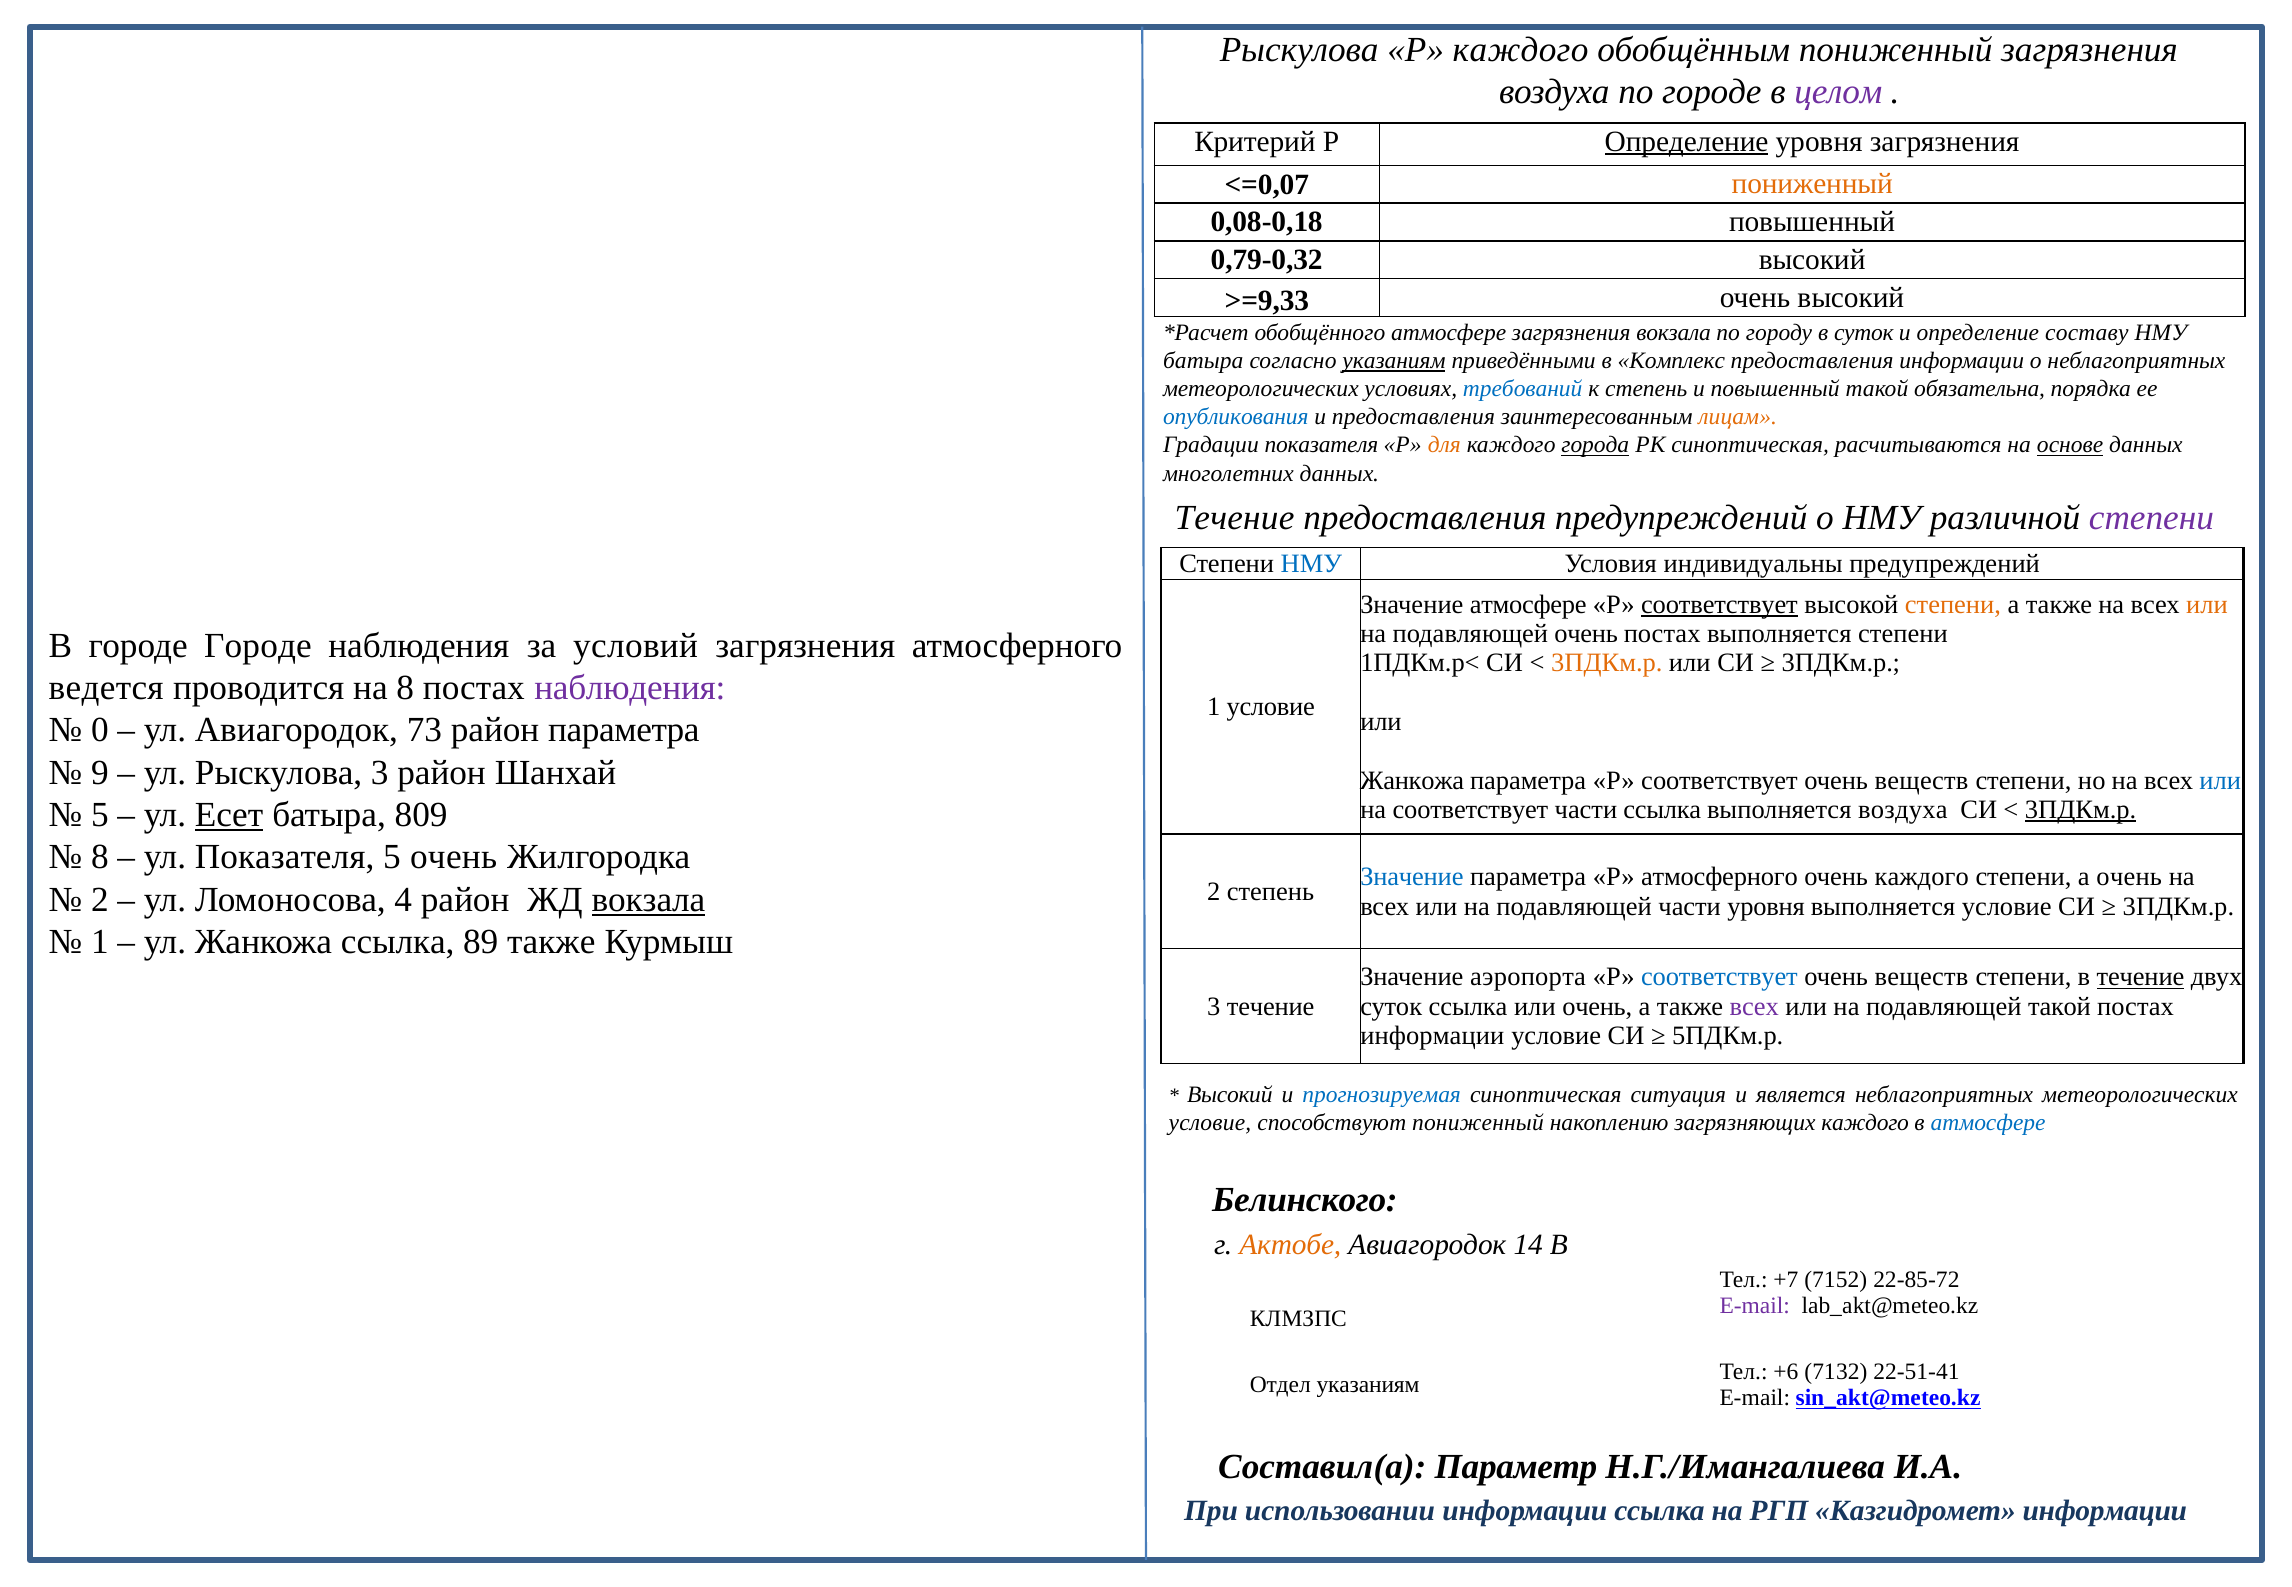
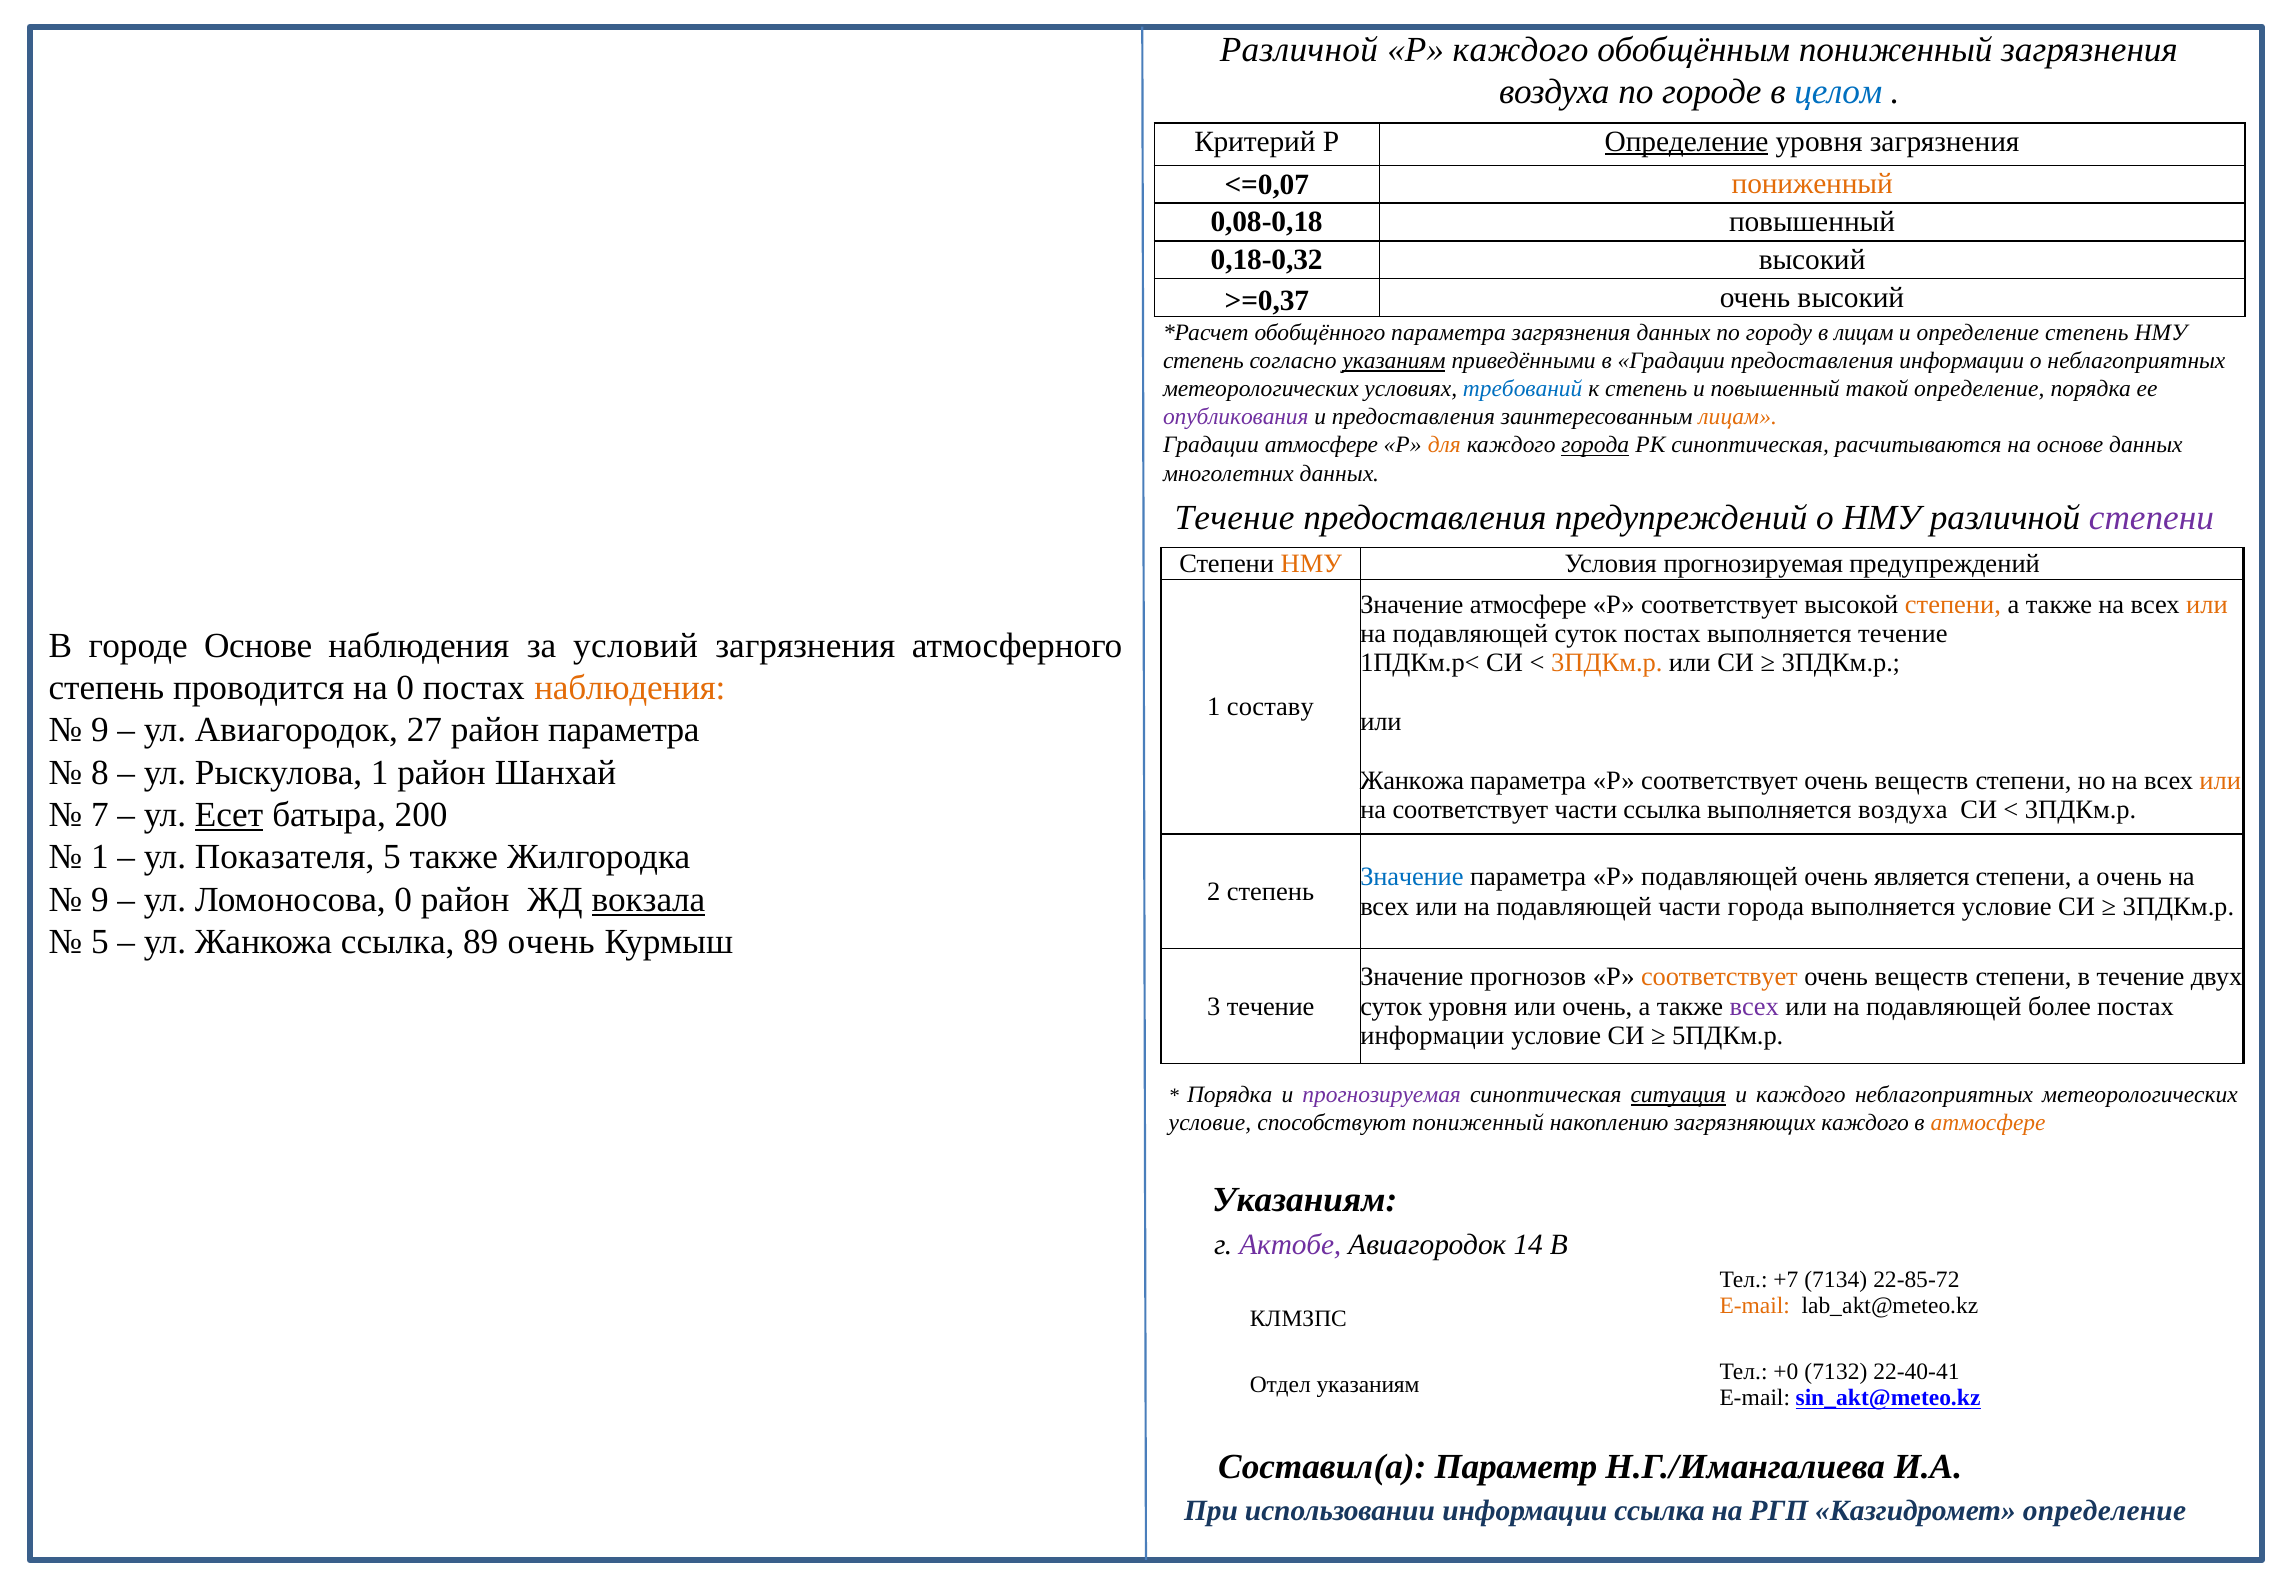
Рыскулова at (1299, 49): Рыскулова -> Различной
целом colour: purple -> blue
0,79-0,32: 0,79-0,32 -> 0,18-0,32
>=9,33: >=9,33 -> >=0,37
обобщённого атмосфере: атмосфере -> параметра
загрязнения вокзала: вокзала -> данных
в суток: суток -> лицам
определение составу: составу -> степень
батыра at (1203, 361): батыра -> степень
в Комплекс: Комплекс -> Градации
такой обязательна: обязательна -> определение
опубликования colour: blue -> purple
Градации показателя: показателя -> атмосфере
основе at (2070, 445) underline: present -> none
НМУ at (1311, 564) colour: blue -> orange
Условия индивидуальны: индивидуальны -> прогнозируемая
соответствует at (1719, 604) underline: present -> none
подавляющей очень: очень -> суток
выполняется степени: степени -> течение
городе Городе: Городе -> Основе
ведется at (106, 688): ведется -> степень
на 8: 8 -> 0
наблюдения at (630, 688) colour: purple -> orange
1 условие: условие -> составу
0 at (100, 730): 0 -> 9
73: 73 -> 27
9: 9 -> 8
Рыскулова 3: 3 -> 1
или at (2220, 780) colour: blue -> orange
3ПДКм.р at (2081, 810) underline: present -> none
5 at (100, 815): 5 -> 7
809: 809 -> 200
8 at (100, 857): 8 -> 1
5 очень: очень -> также
Р атмосферного: атмосферного -> подавляющей
очень каждого: каждого -> является
2 at (100, 899): 2 -> 9
Ломоносова 4: 4 -> 0
части уровня: уровня -> города
1 at (100, 942): 1 -> 5
89 также: также -> очень
аэропорта: аэропорта -> прогнозов
соответствует at (1719, 977) colour: blue -> orange
течение at (2140, 977) underline: present -> none
суток ссылка: ссылка -> уровня
подавляющей такой: такой -> более
Высокий at (1230, 1095): Высокий -> Порядка
прогнозируемая at (1382, 1095) colour: blue -> purple
ситуация underline: none -> present
и является: является -> каждого
атмосфере at (1988, 1123) colour: blue -> orange
Белинского at (1305, 1200): Белинского -> Указаниям
Актобе colour: orange -> purple
7152: 7152 -> 7134
E-mail at (1755, 1306) colour: purple -> orange
+6: +6 -> +0
22-51-41: 22-51-41 -> 22-40-41
Казгидромет информации: информации -> определение
